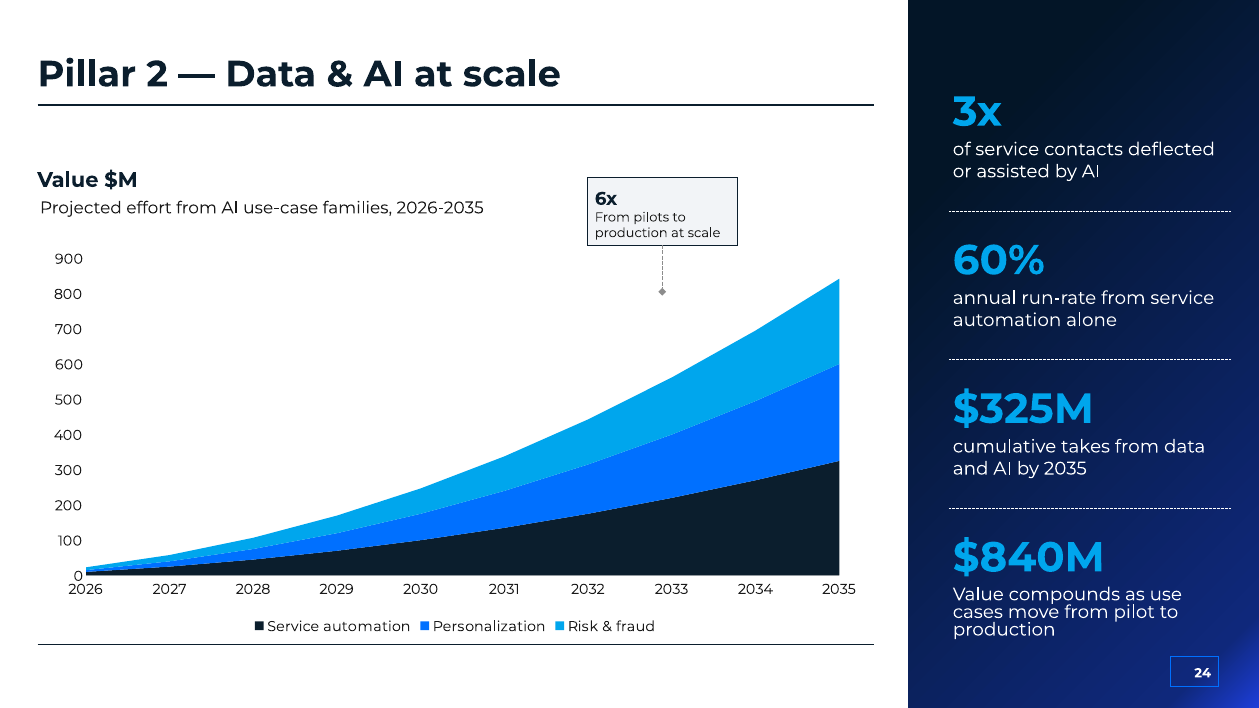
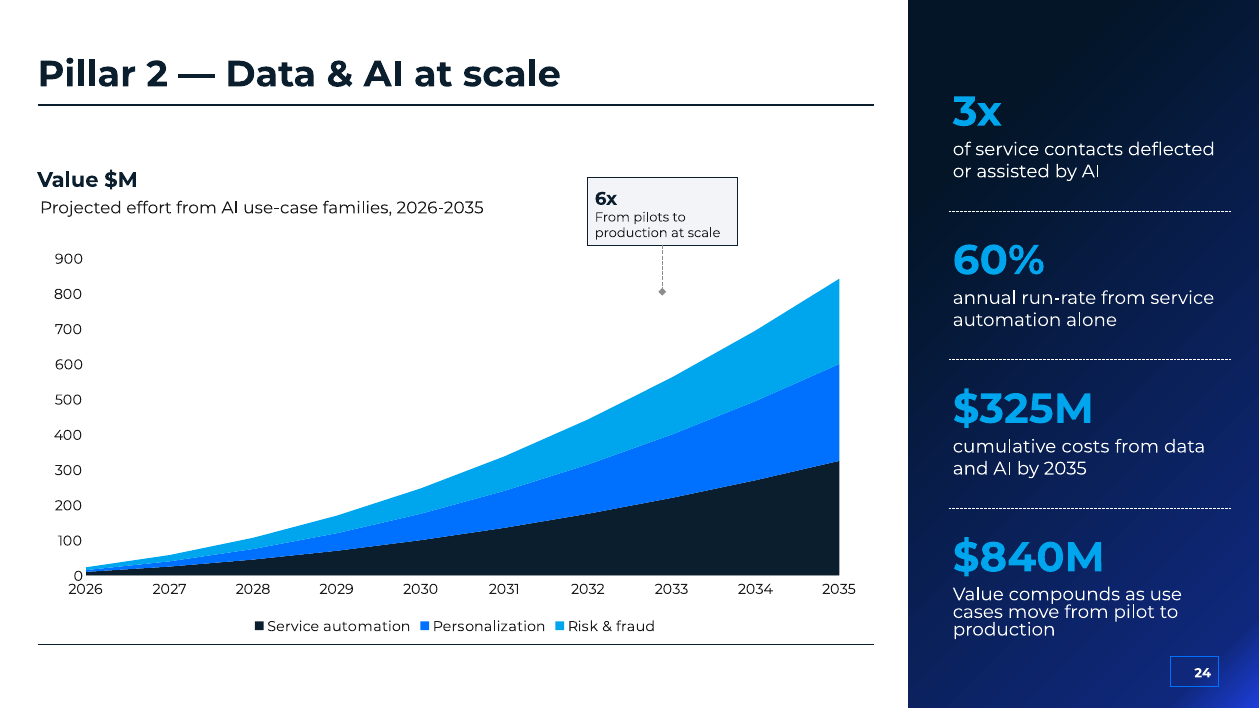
takes: takes -> costs
